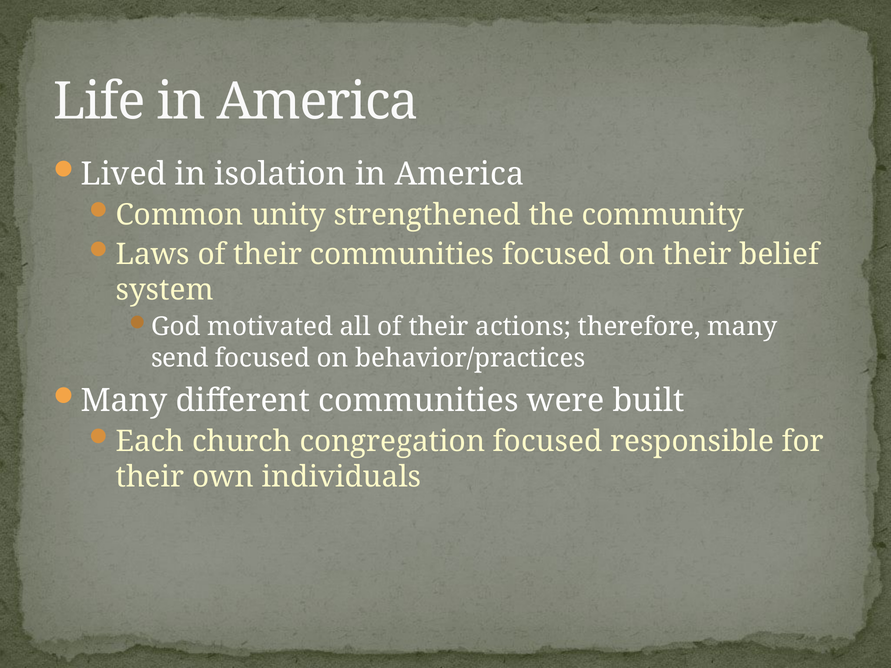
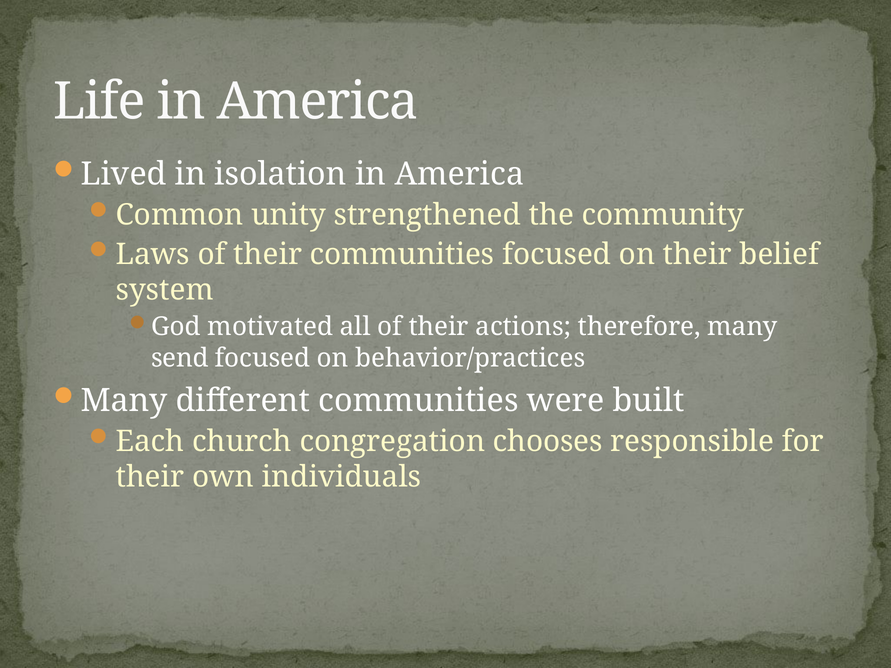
congregation focused: focused -> chooses
